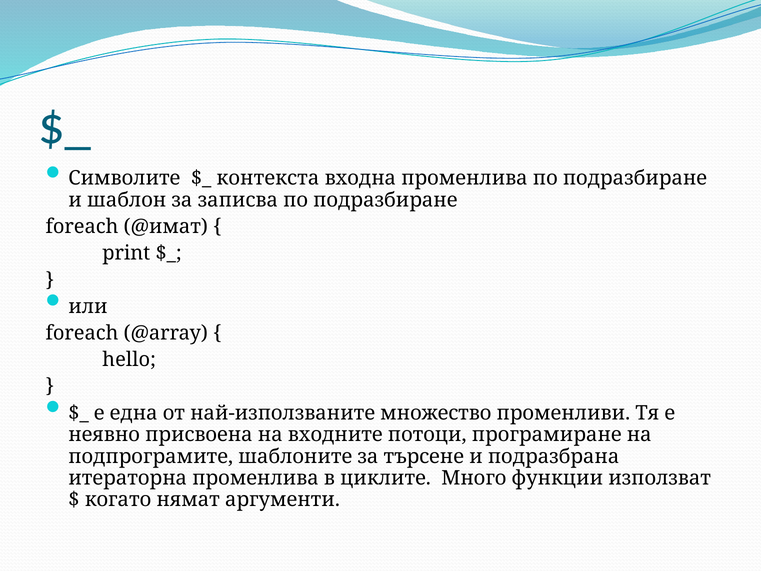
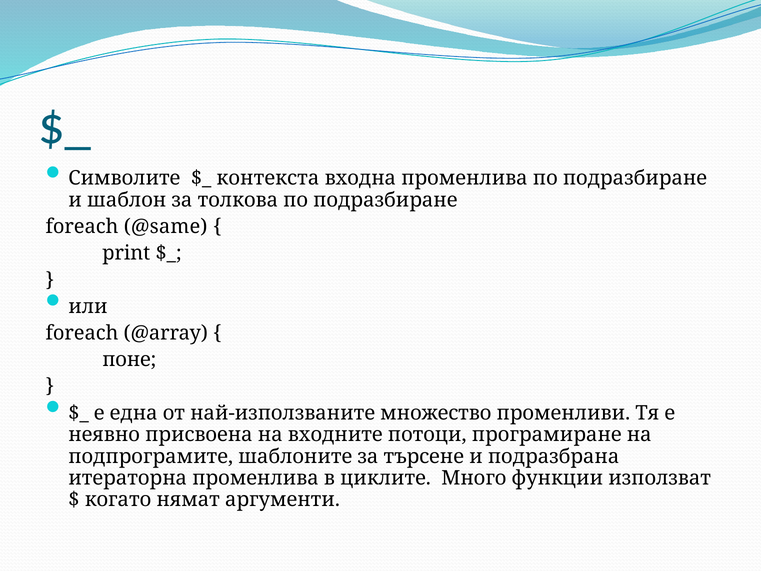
записва: записва -> толкова
@имат: @имат -> @same
hello: hello -> поне
